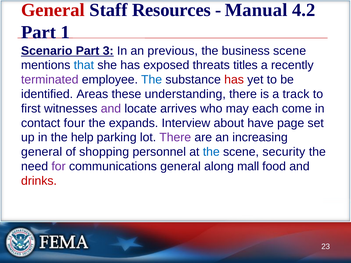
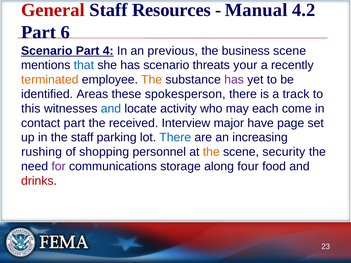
1: 1 -> 6
3: 3 -> 4
has exposed: exposed -> scenario
titles: titles -> your
terminated colour: purple -> orange
The at (152, 80) colour: blue -> orange
has at (234, 80) colour: red -> purple
understanding: understanding -> spokesperson
first: first -> this
and at (111, 109) colour: purple -> blue
arrives: arrives -> activity
contact four: four -> part
expands: expands -> received
about: about -> major
the help: help -> staff
There at (175, 138) colour: purple -> blue
general at (42, 152): general -> rushing
the at (211, 152) colour: blue -> orange
communications general: general -> storage
mall: mall -> four
